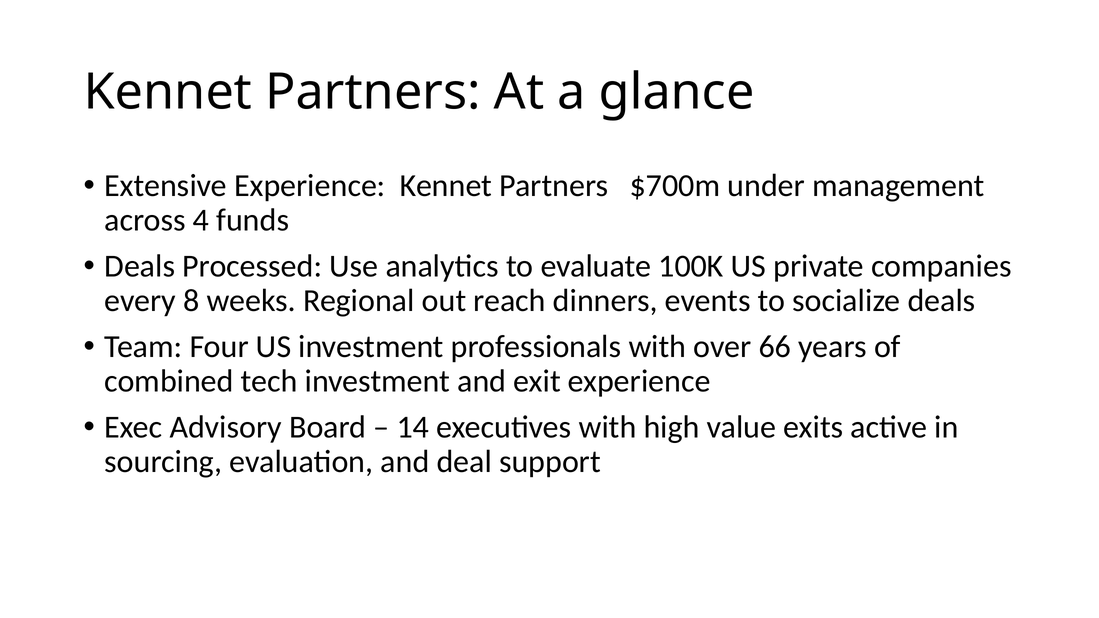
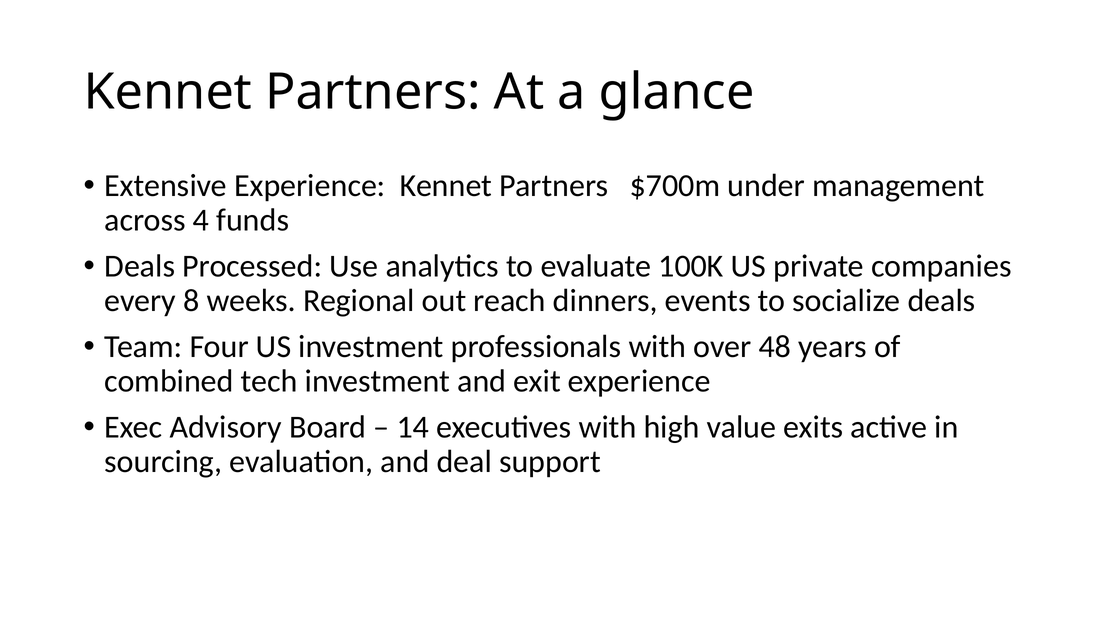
66: 66 -> 48
